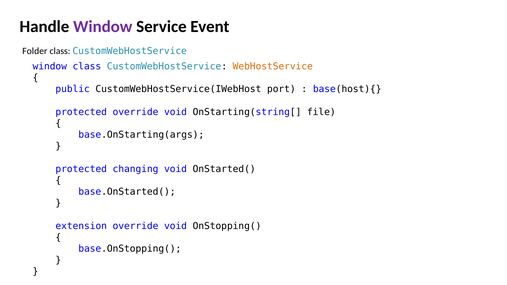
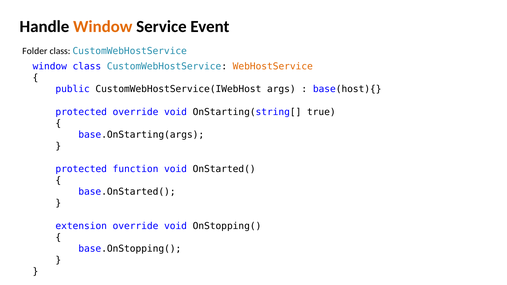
Window at (103, 27) colour: purple -> orange
port: port -> args
file: file -> true
changing: changing -> function
